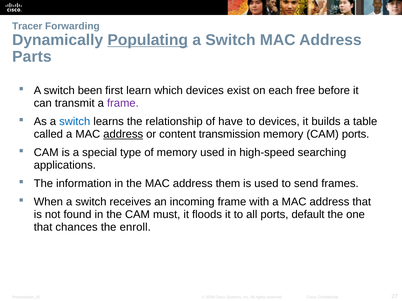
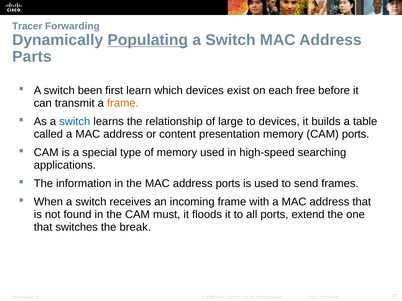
frame at (123, 103) colour: purple -> orange
have: have -> large
address at (123, 134) underline: present -> none
transmission: transmission -> presentation
address them: them -> ports
default: default -> extend
chances: chances -> switches
enroll: enroll -> break
